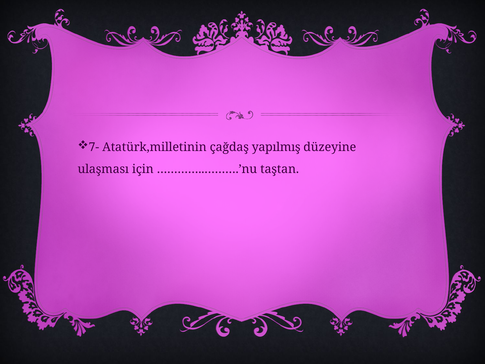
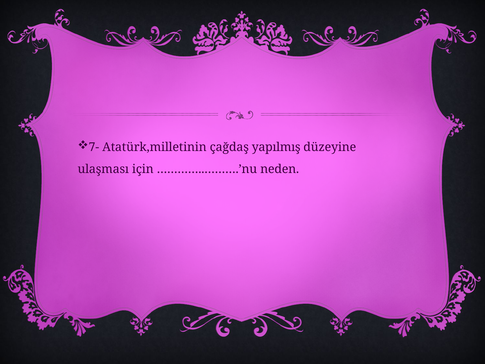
taştan: taştan -> neden
